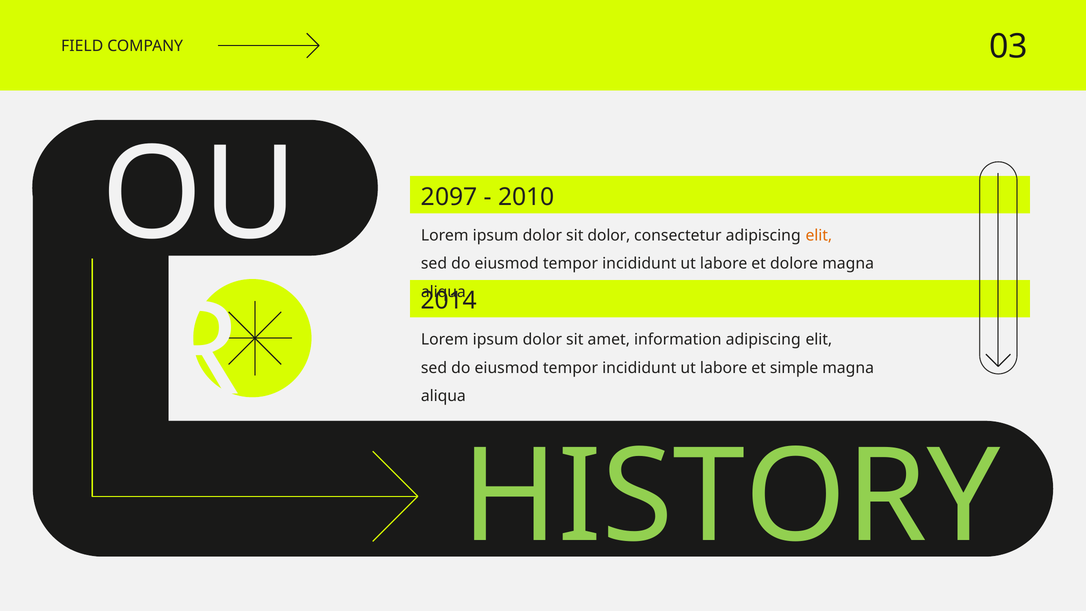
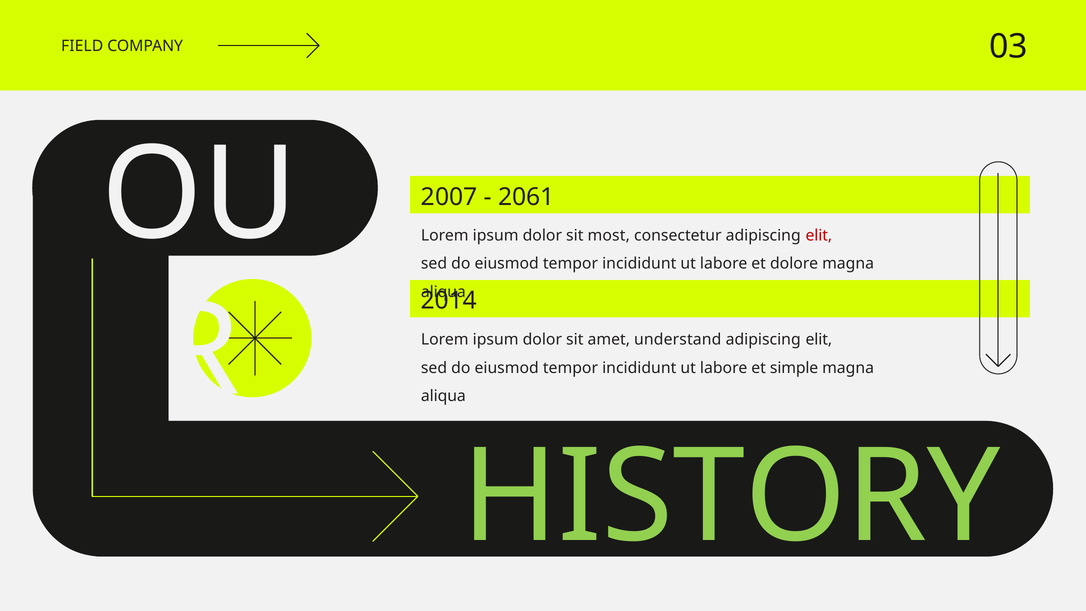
2097: 2097 -> 2007
2010: 2010 -> 2061
sit dolor: dolor -> most
elit at (819, 236) colour: orange -> red
information: information -> understand
